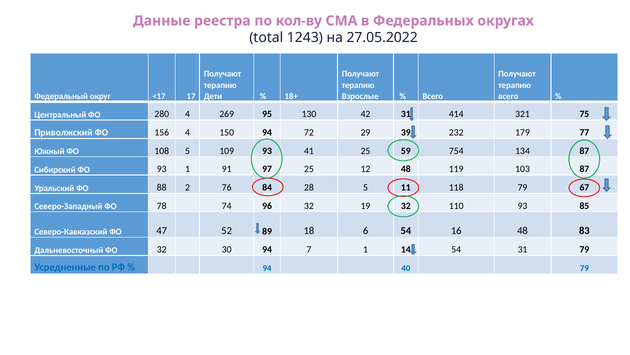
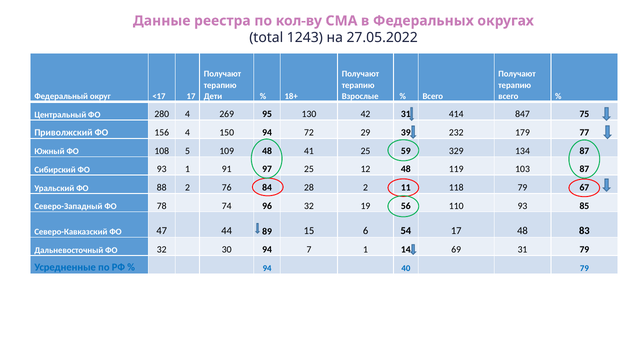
321: 321 -> 847
109 93: 93 -> 48
754: 754 -> 329
28 5: 5 -> 2
19 32: 32 -> 56
52: 52 -> 44
18: 18 -> 15
54 16: 16 -> 17
14 54: 54 -> 69
